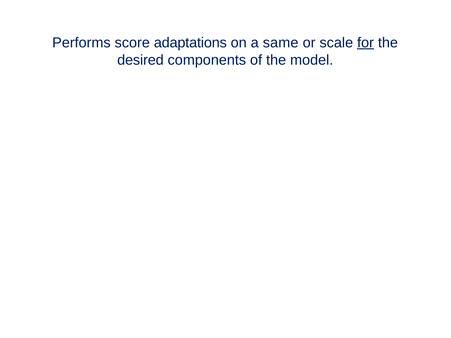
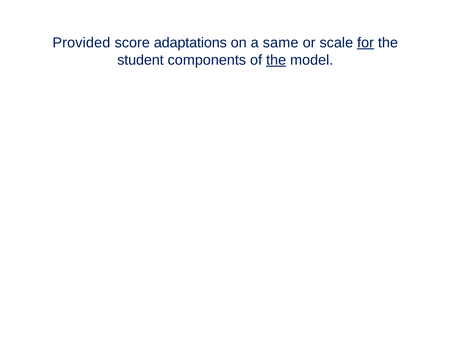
Performs: Performs -> Provided
desired: desired -> student
the at (276, 60) underline: none -> present
